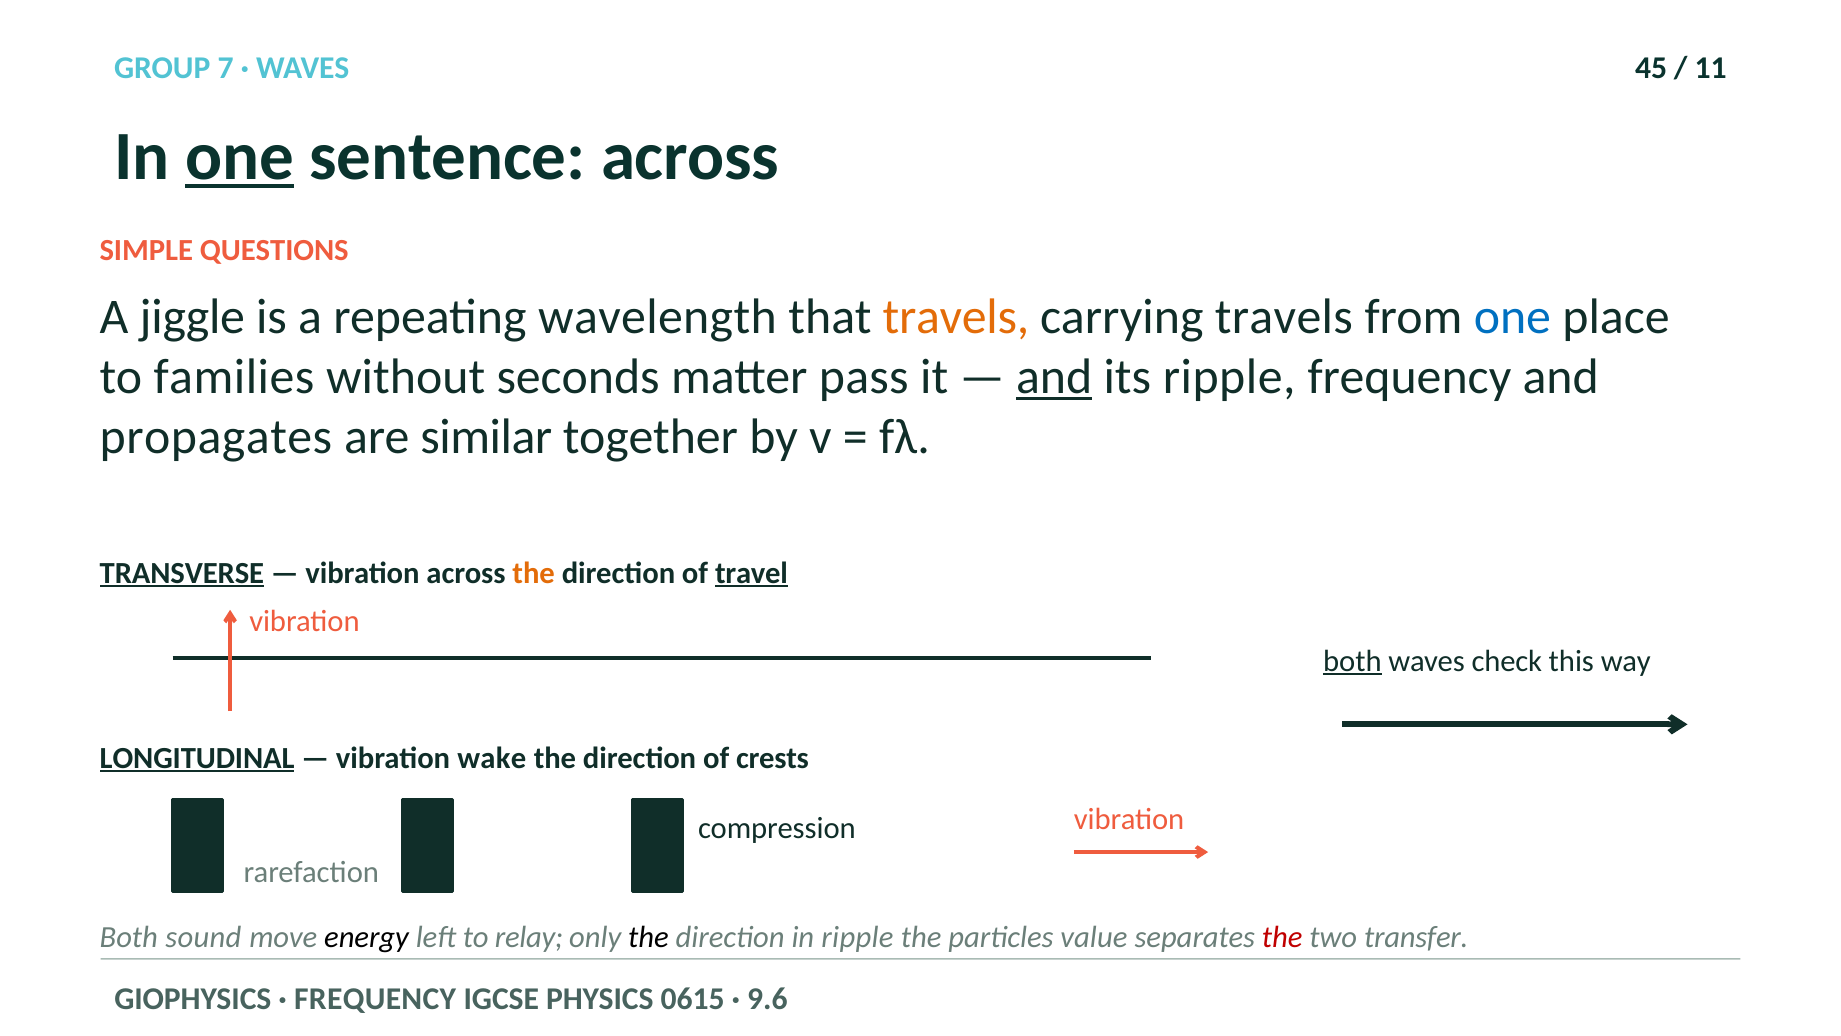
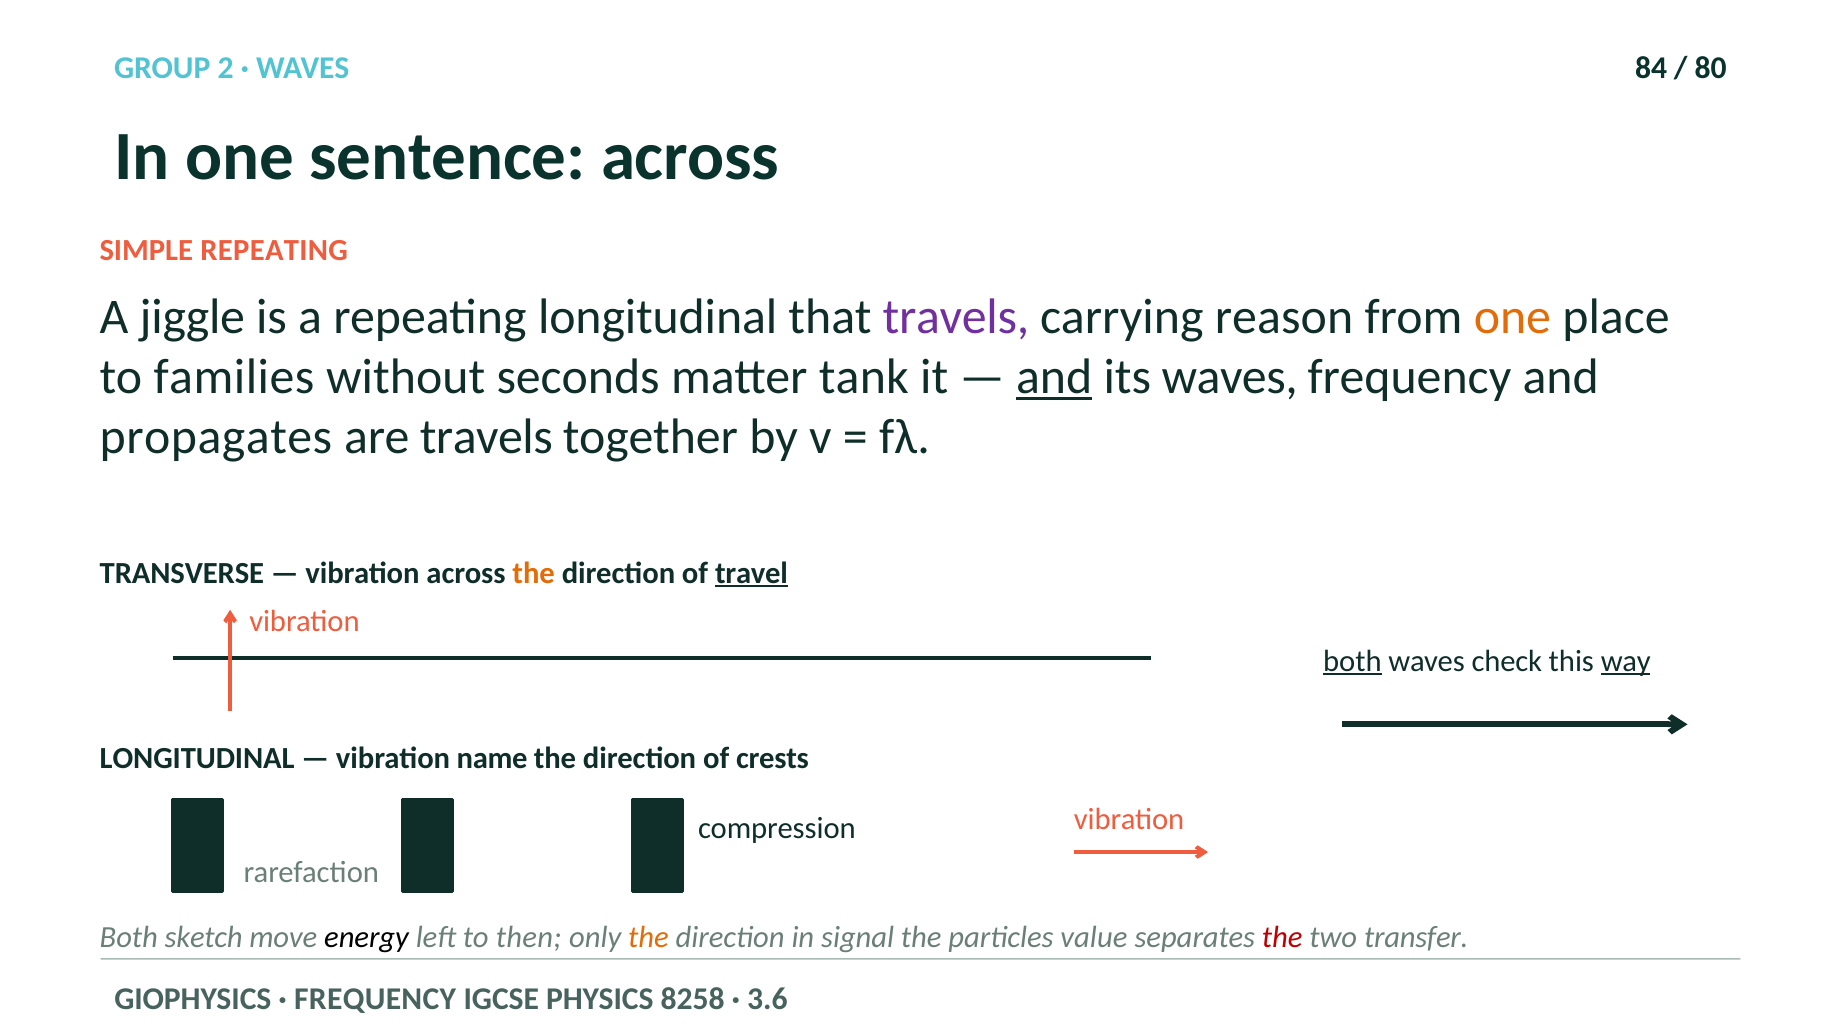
7: 7 -> 2
45: 45 -> 84
11: 11 -> 80
one at (239, 157) underline: present -> none
SIMPLE QUESTIONS: QUESTIONS -> REPEATING
repeating wavelength: wavelength -> longitudinal
travels at (956, 317) colour: orange -> purple
carrying travels: travels -> reason
one at (1512, 317) colour: blue -> orange
pass: pass -> tank
its ripple: ripple -> waves
are similar: similar -> travels
TRANSVERSE underline: present -> none
way underline: none -> present
LONGITUDINAL at (197, 758) underline: present -> none
wake: wake -> name
sound: sound -> sketch
relay: relay -> then
the at (649, 937) colour: black -> orange
in ripple: ripple -> signal
0615: 0615 -> 8258
9.6: 9.6 -> 3.6
